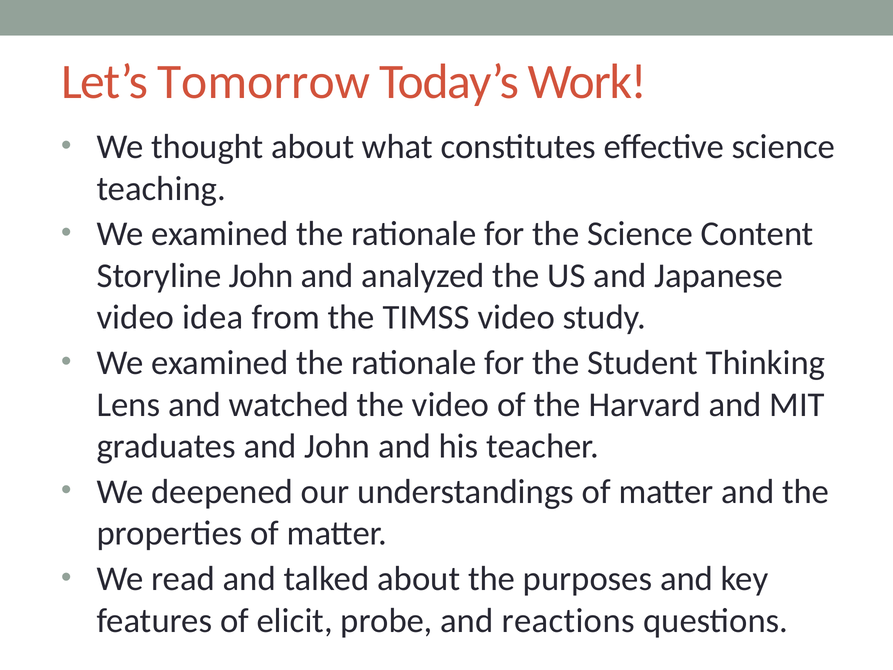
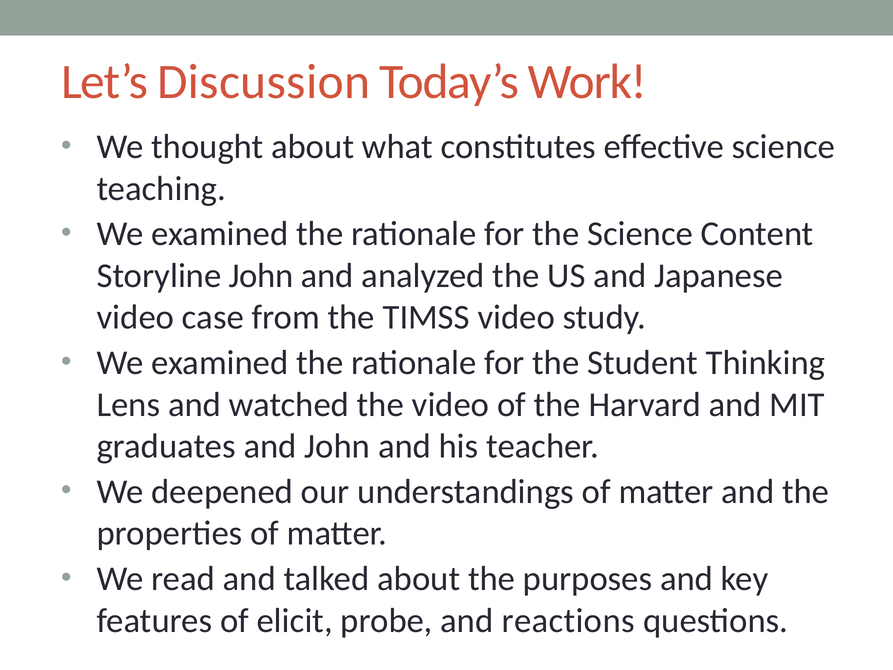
Tomorrow: Tomorrow -> Discussion
idea: idea -> case
